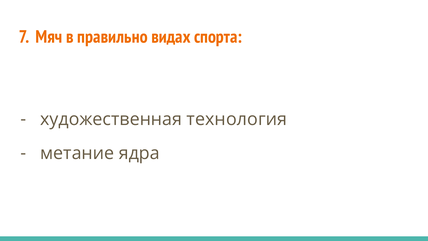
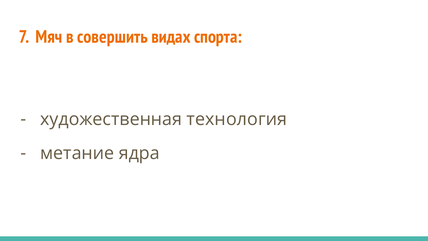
правильно: правильно -> совершить
